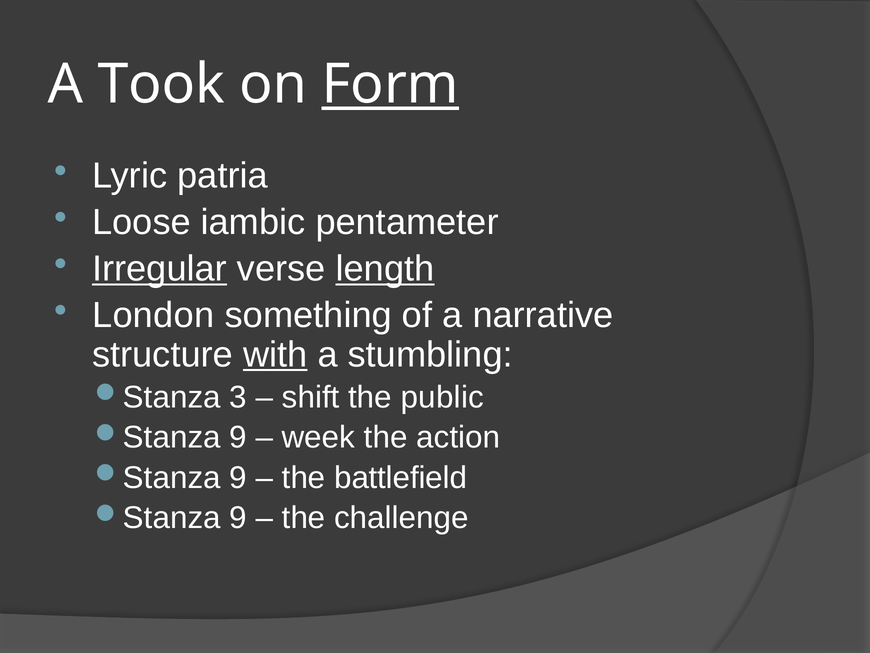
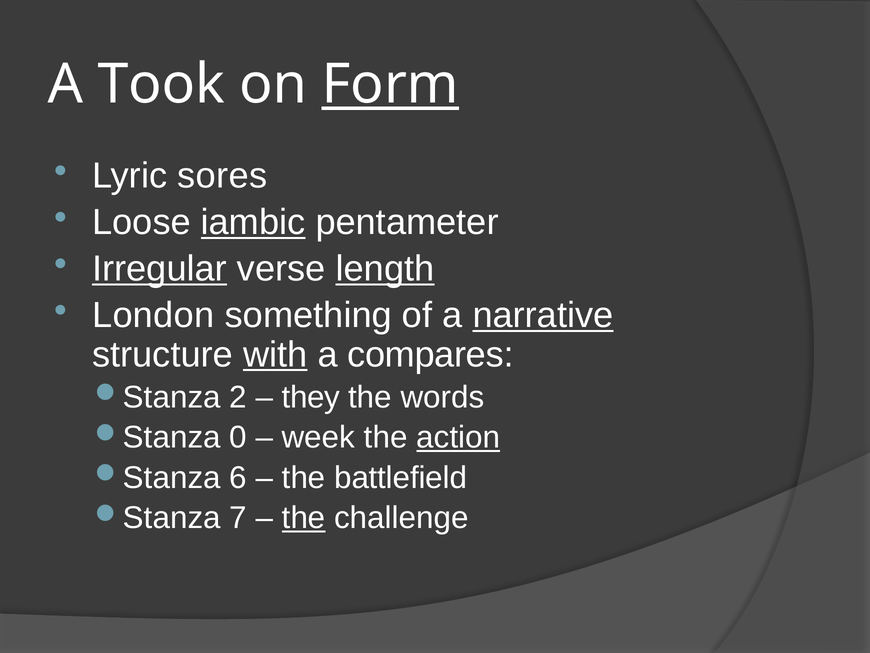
patria: patria -> sores
iambic underline: none -> present
narrative underline: none -> present
stumbling: stumbling -> compares
3: 3 -> 2
shift: shift -> they
public: public -> words
9 at (238, 437): 9 -> 0
action underline: none -> present
9 at (238, 477): 9 -> 6
9 at (238, 518): 9 -> 7
the at (304, 518) underline: none -> present
